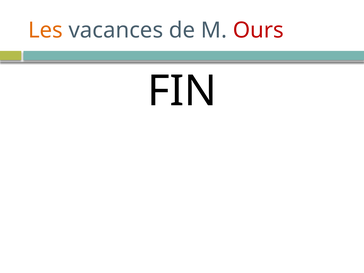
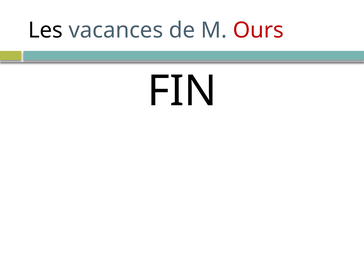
Les colour: orange -> black
